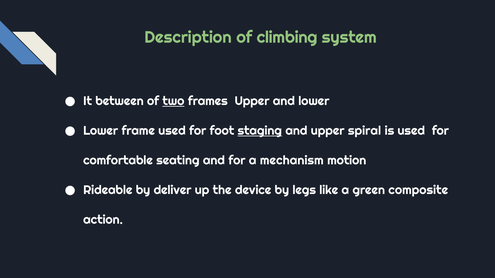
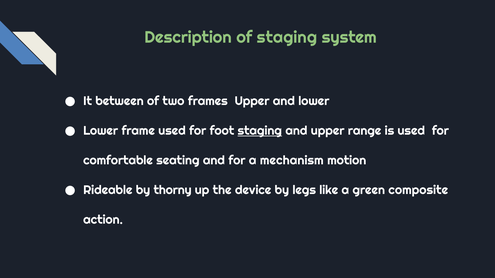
of climbing: climbing -> staging
two underline: present -> none
spiral: spiral -> range
deliver: deliver -> thorny
